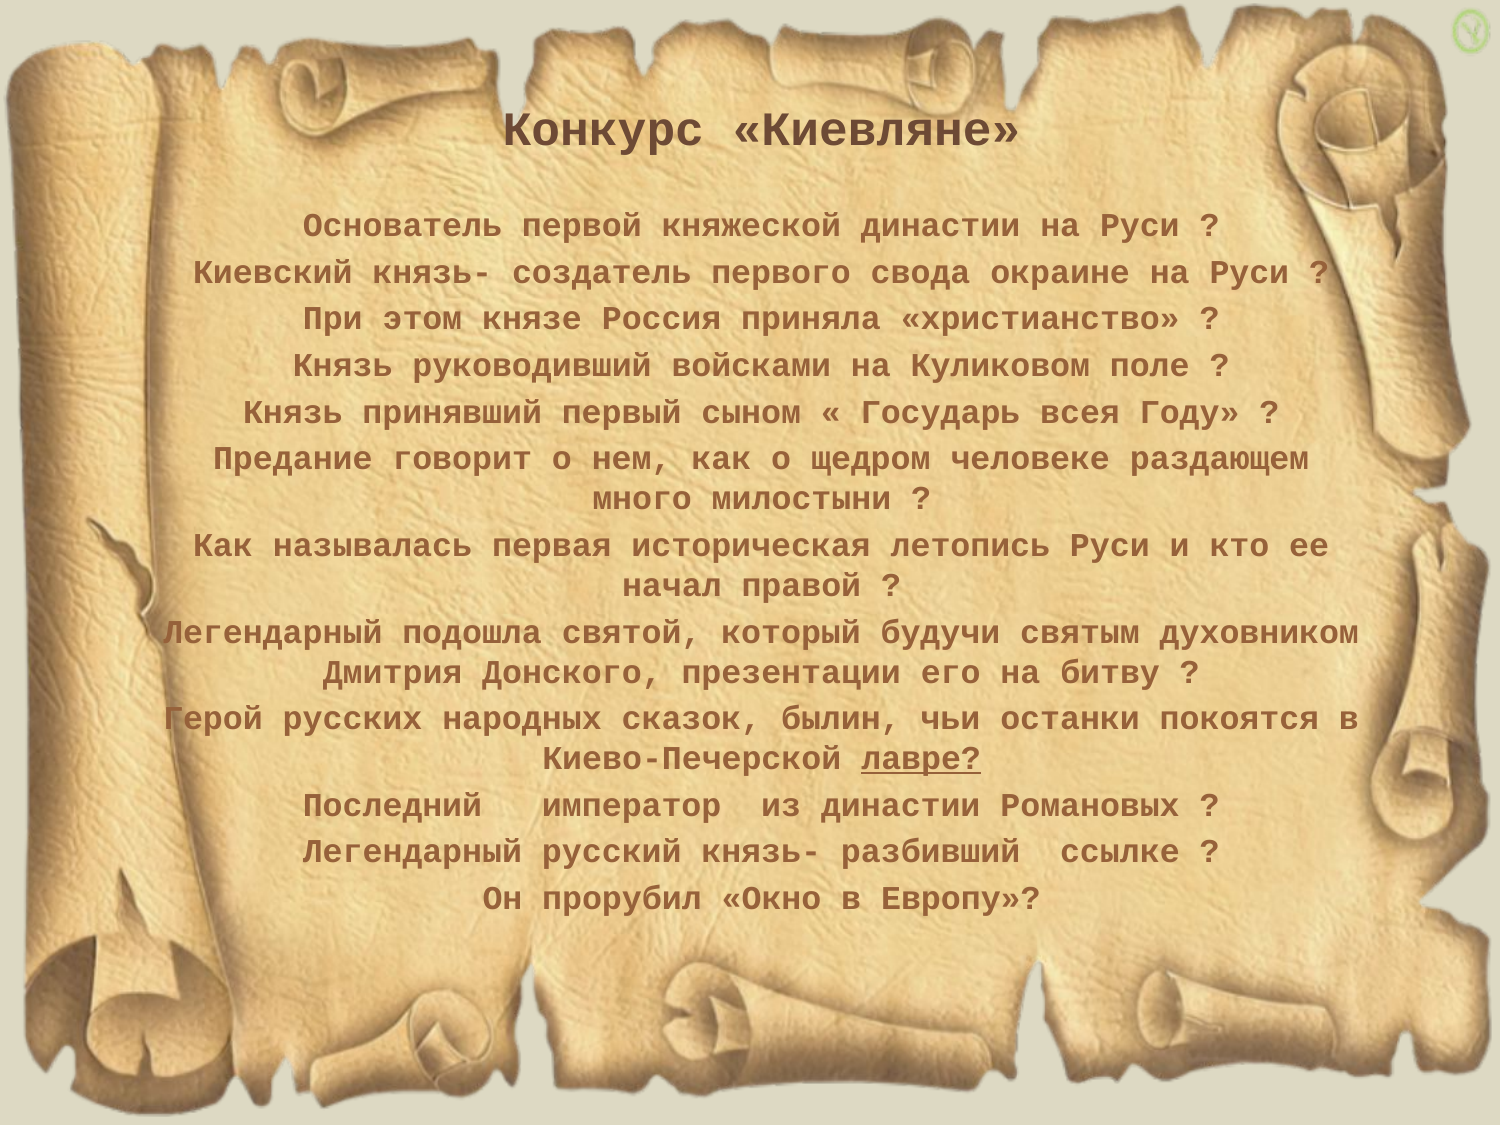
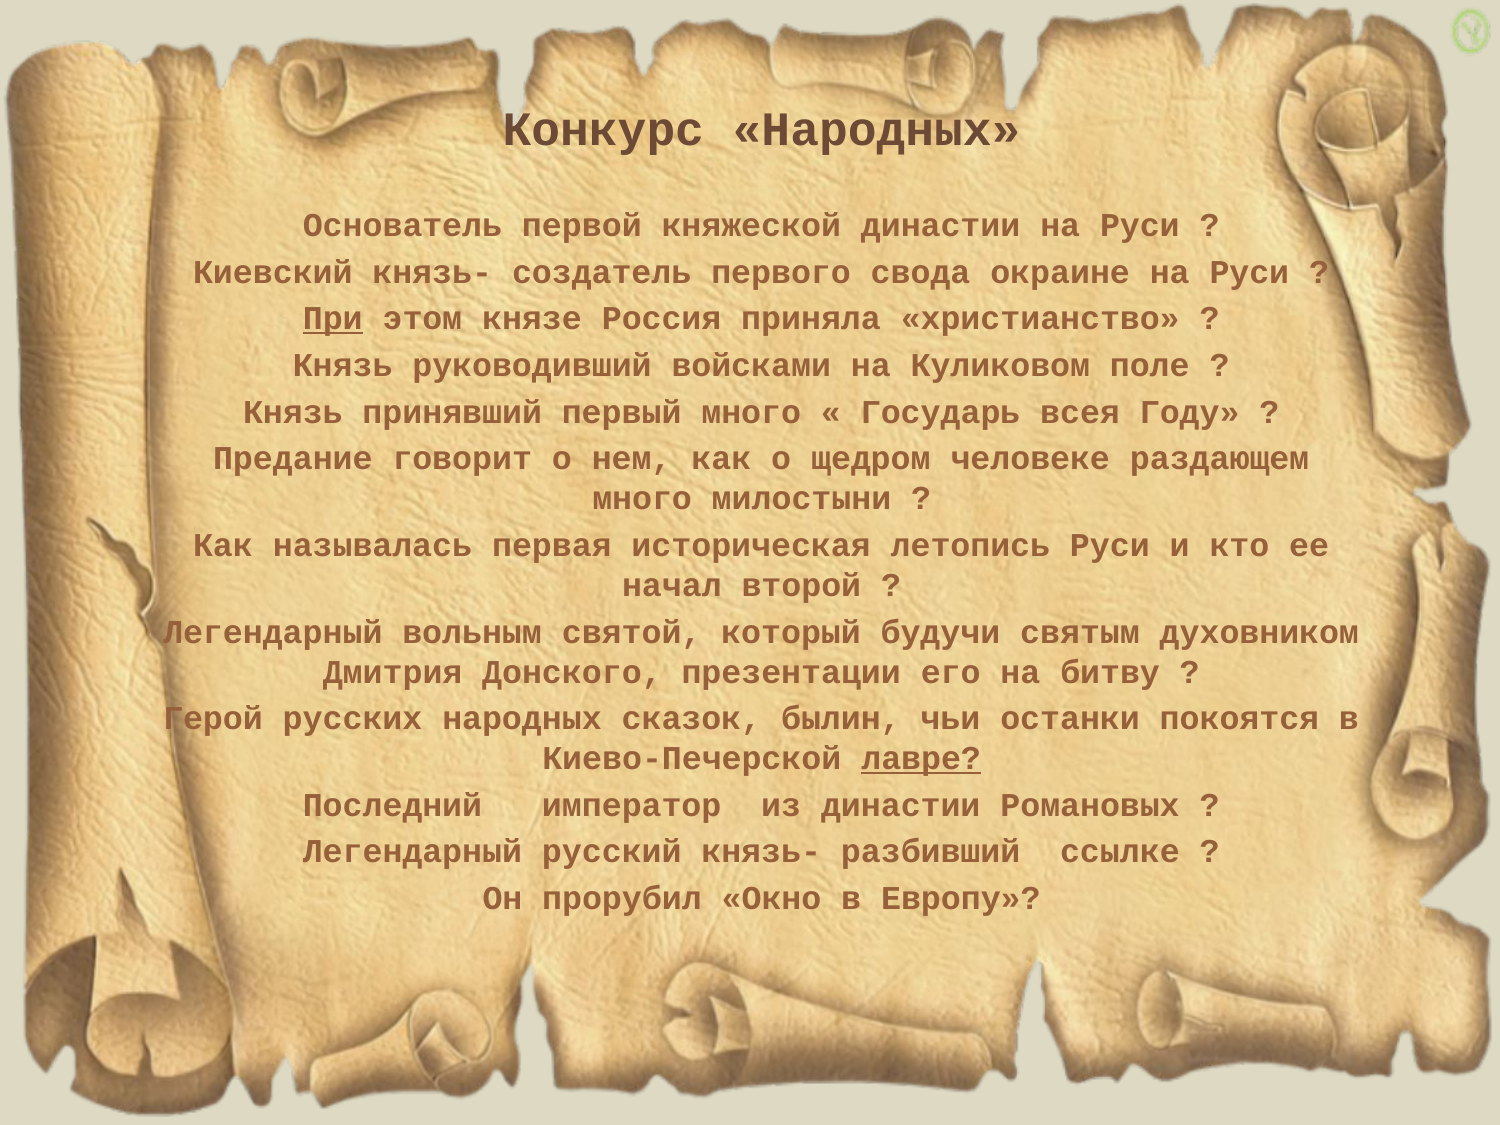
Конкурс Киевляне: Киевляне -> Народных
При underline: none -> present
первый сыном: сыном -> много
правой: правой -> второй
подошла: подошла -> вольным
